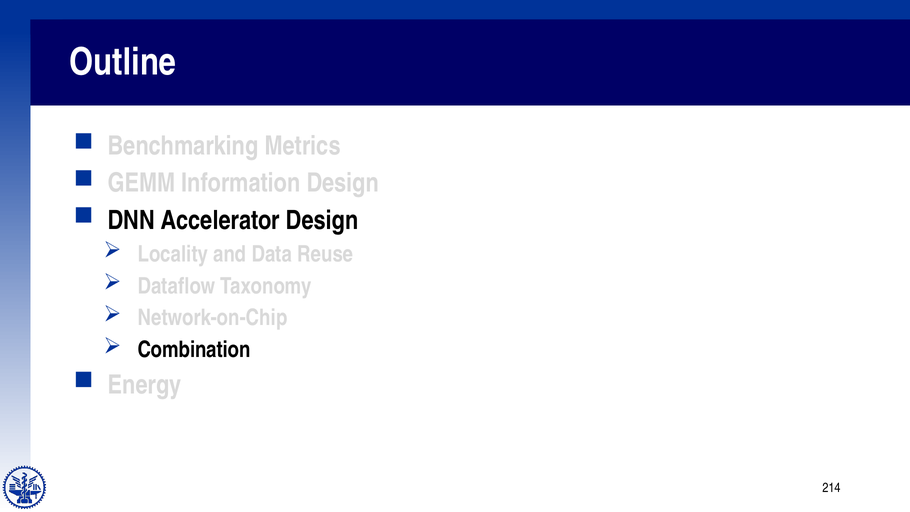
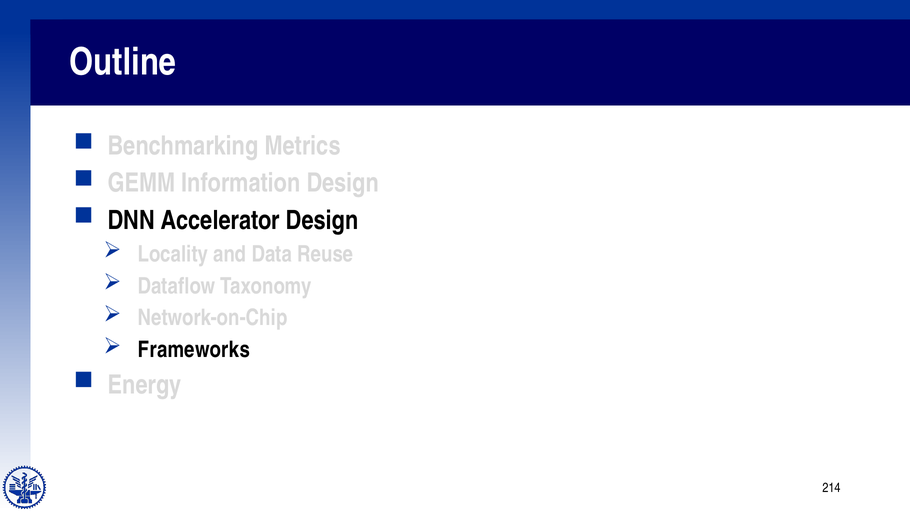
Combination: Combination -> Frameworks
